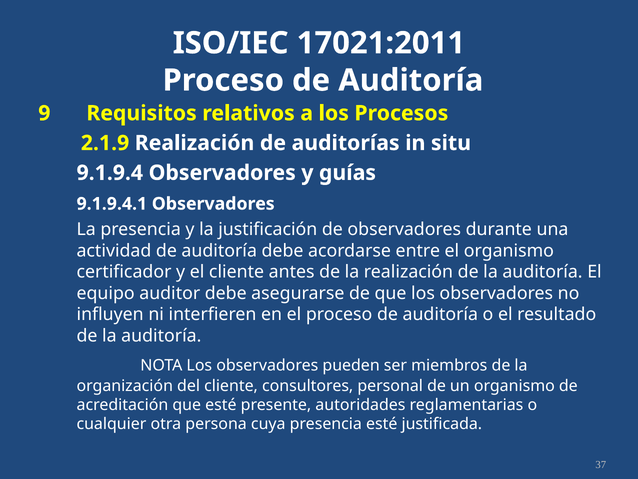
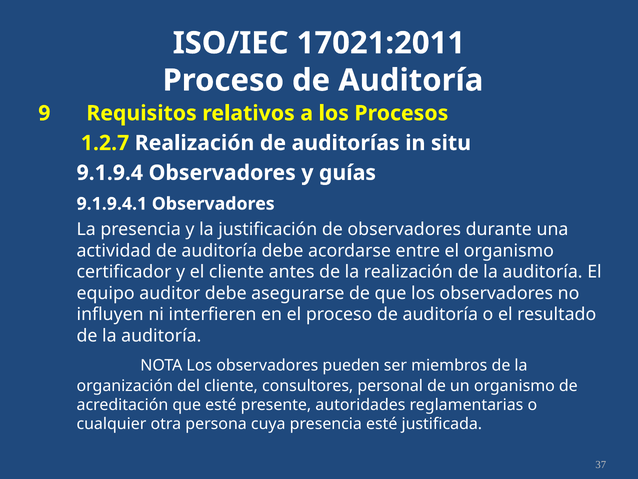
2.1.9: 2.1.9 -> 1.2.7
